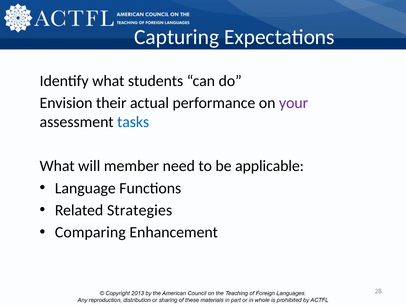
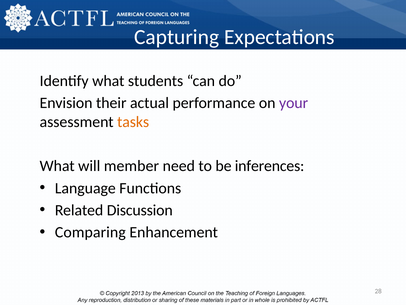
tasks colour: blue -> orange
applicable: applicable -> inferences
Strategies: Strategies -> Discussion
